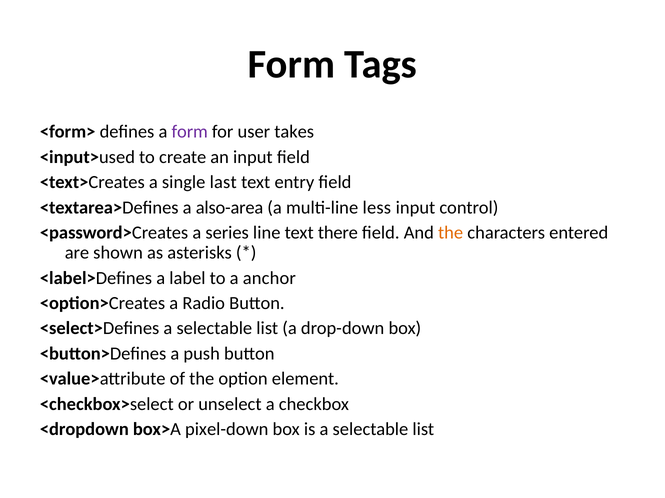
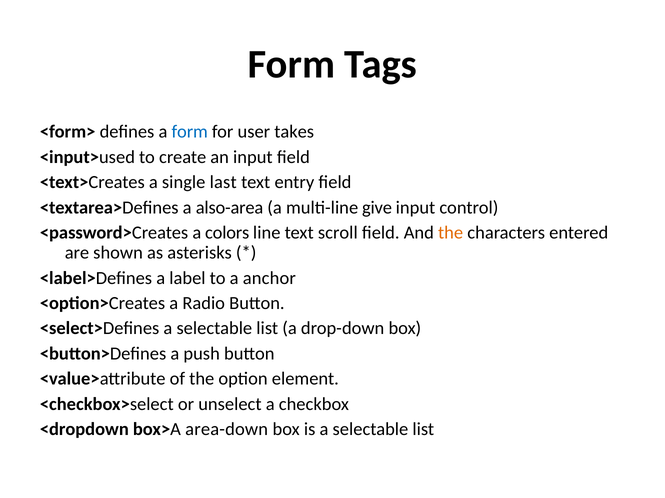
form at (190, 132) colour: purple -> blue
less: less -> give
series: series -> colors
there: there -> scroll
pixel-down: pixel-down -> area-down
